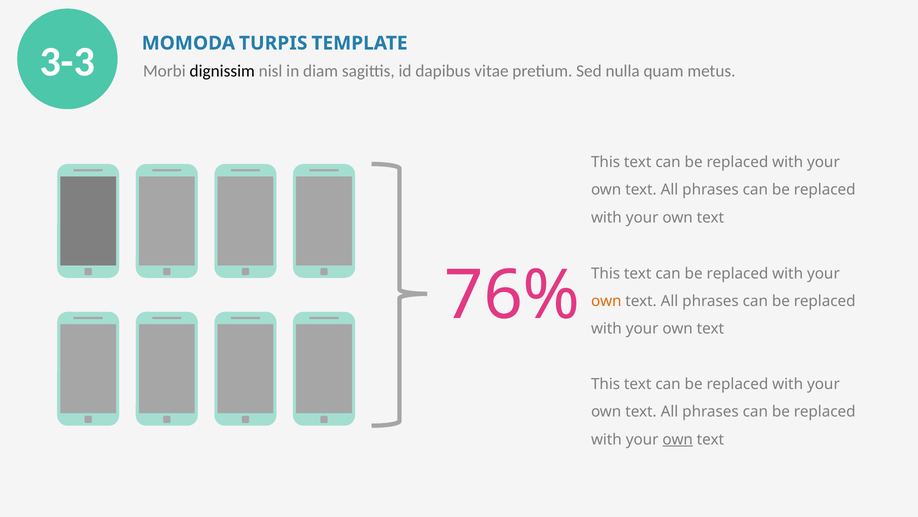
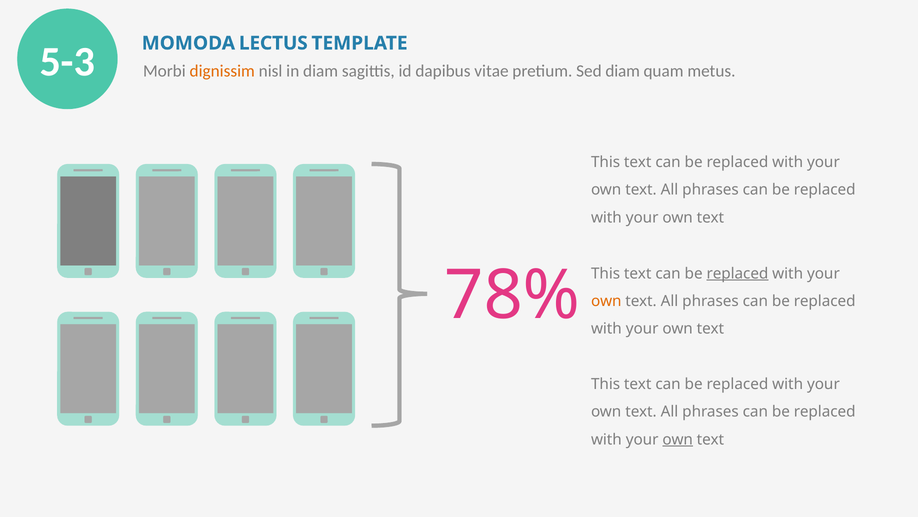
3-3: 3-3 -> 5-3
TURPIS: TURPIS -> LECTUS
dignissim colour: black -> orange
Sed nulla: nulla -> diam
replaced at (737, 273) underline: none -> present
76%: 76% -> 78%
